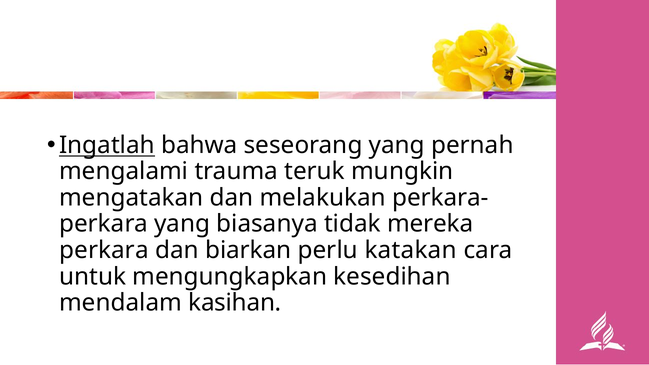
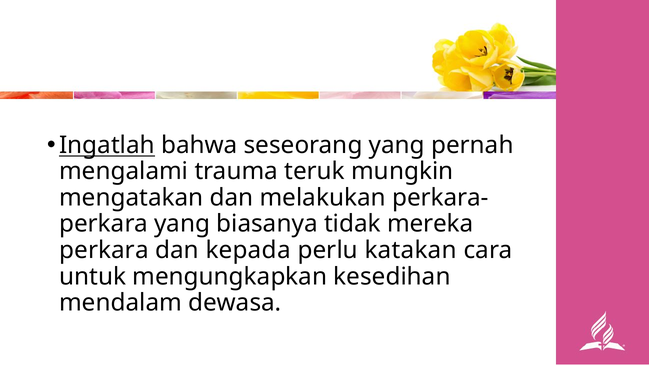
biarkan: biarkan -> kepada
kasihan: kasihan -> dewasa
